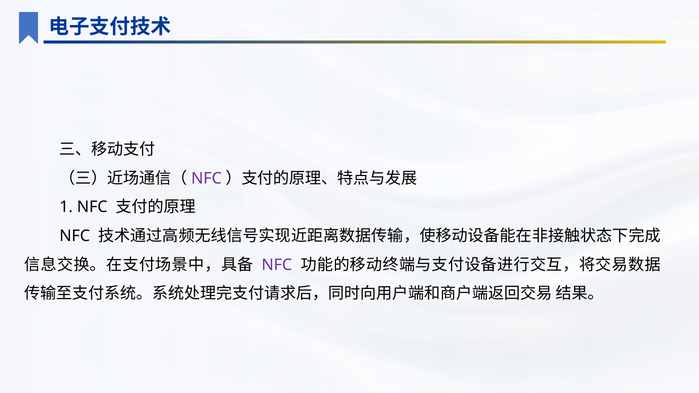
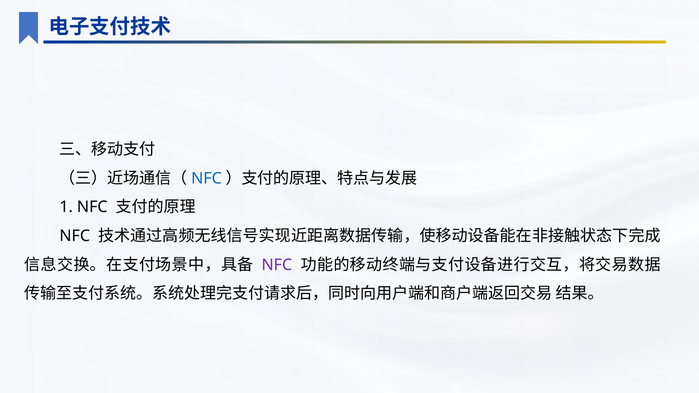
NFC at (206, 178) colour: purple -> blue
